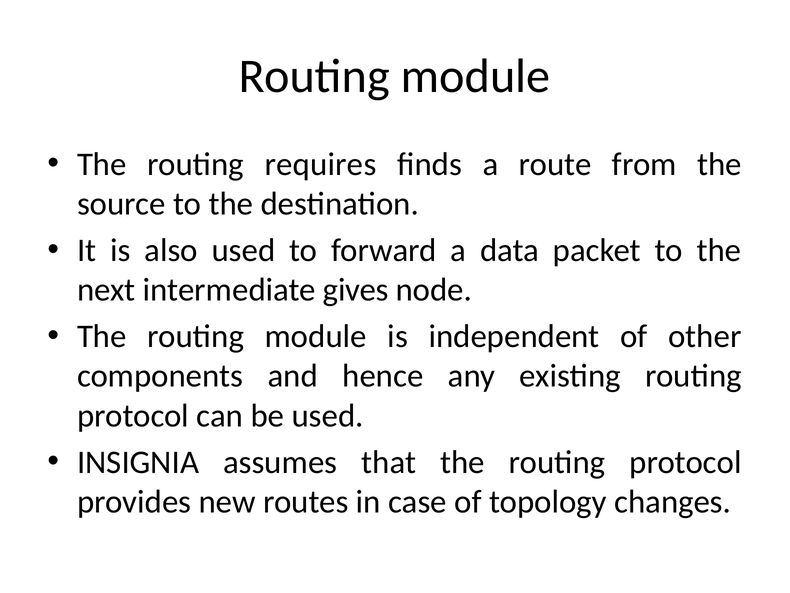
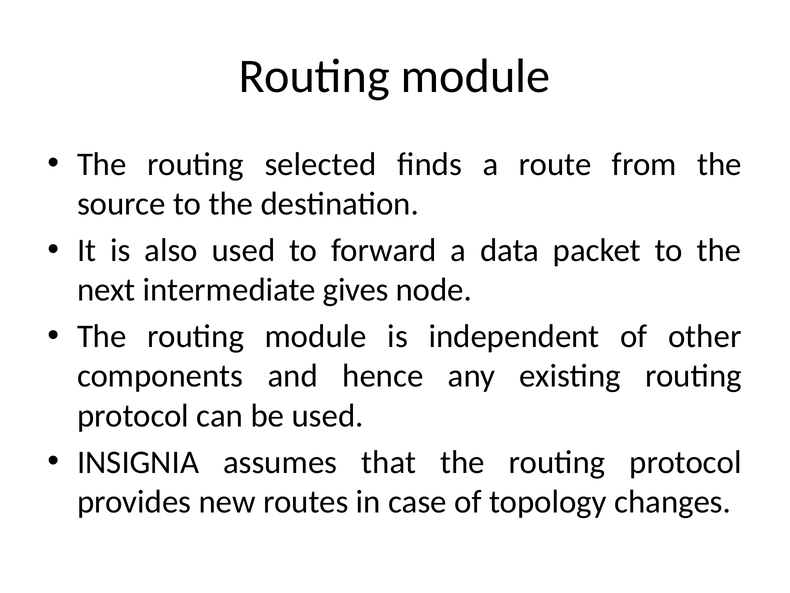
requires: requires -> selected
